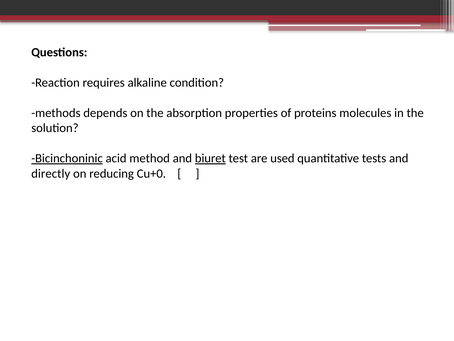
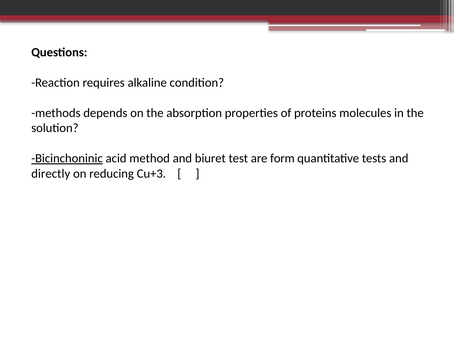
biuret underline: present -> none
used: used -> form
Cu+0: Cu+0 -> Cu+3
